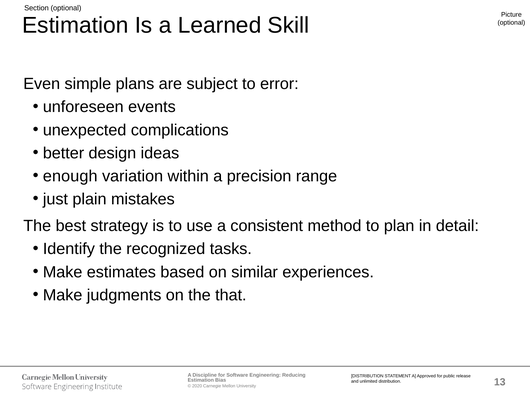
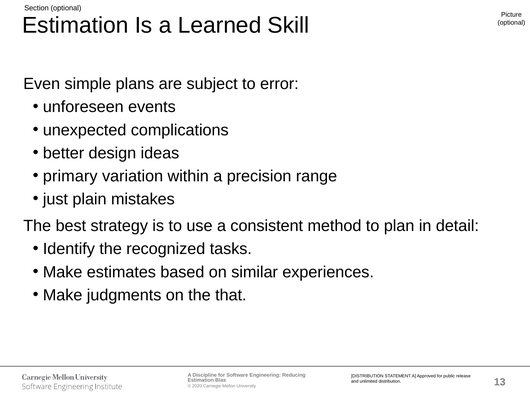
enough: enough -> primary
